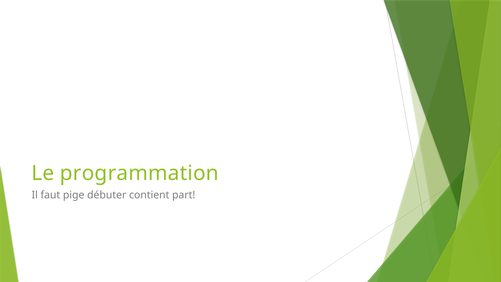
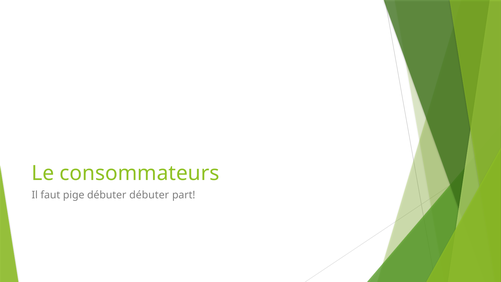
programmation: programmation -> consommateurs
débuter contient: contient -> débuter
